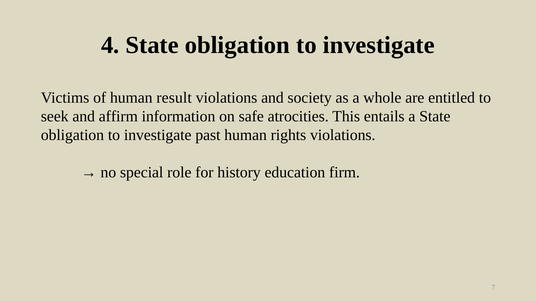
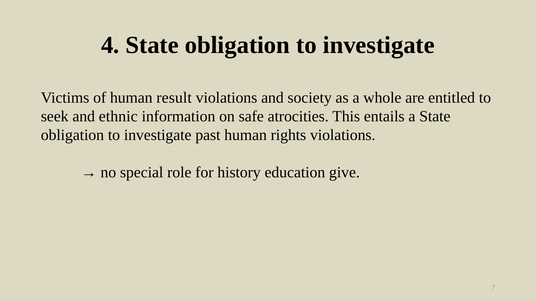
affirm: affirm -> ethnic
firm: firm -> give
